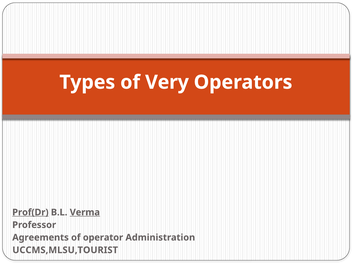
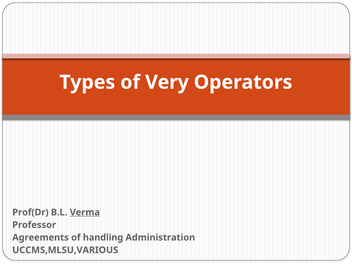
Prof(Dr underline: present -> none
operator: operator -> handling
UCCMS,MLSU,TOURIST: UCCMS,MLSU,TOURIST -> UCCMS,MLSU,VARIOUS
